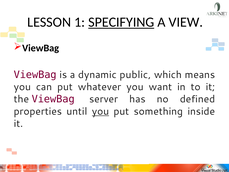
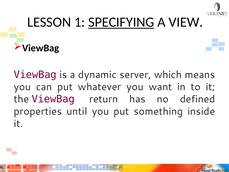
public: public -> server
server: server -> return
you at (101, 111) underline: present -> none
